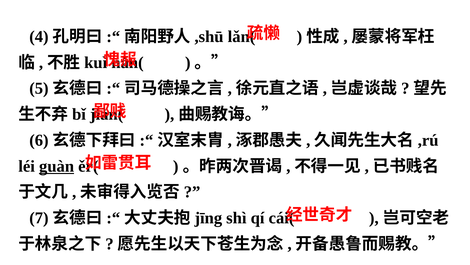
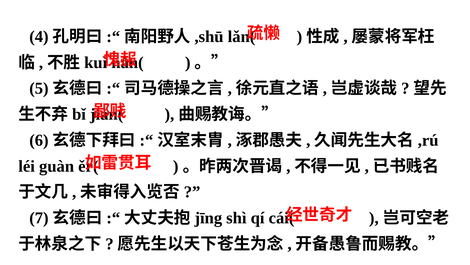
guàn underline: present -> none
